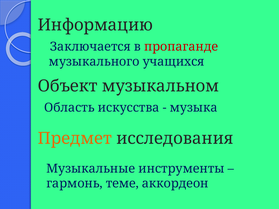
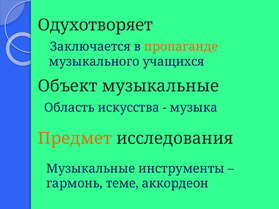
Информацию: Информацию -> Одухотворяет
пропаганде colour: red -> orange
Объект музыкальном: музыкальном -> музыкальные
